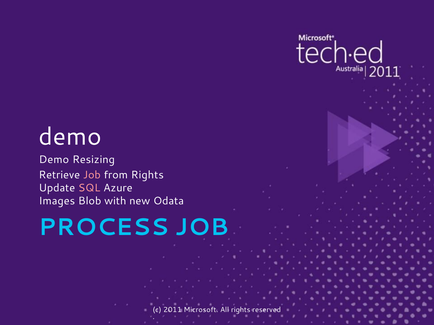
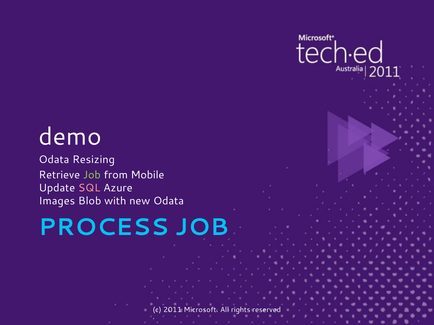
Demo at (54, 160): Demo -> Odata
Job at (92, 175) colour: pink -> light green
from Rights: Rights -> Mobile
